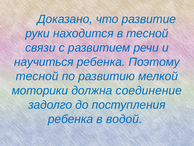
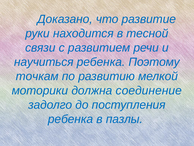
тесной at (37, 76): тесной -> точкам
водой: водой -> пазлы
